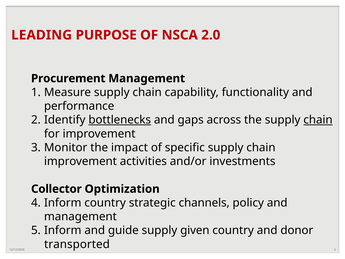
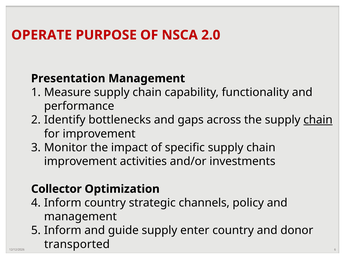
LEADING: LEADING -> OPERATE
Procurement: Procurement -> Presentation
bottlenecks underline: present -> none
given: given -> enter
